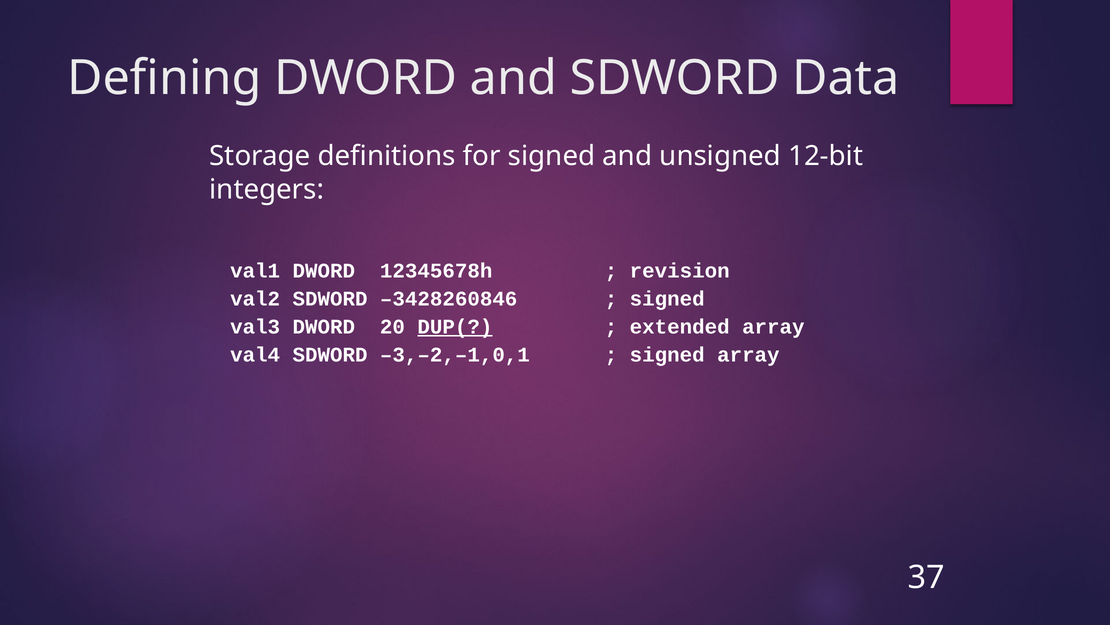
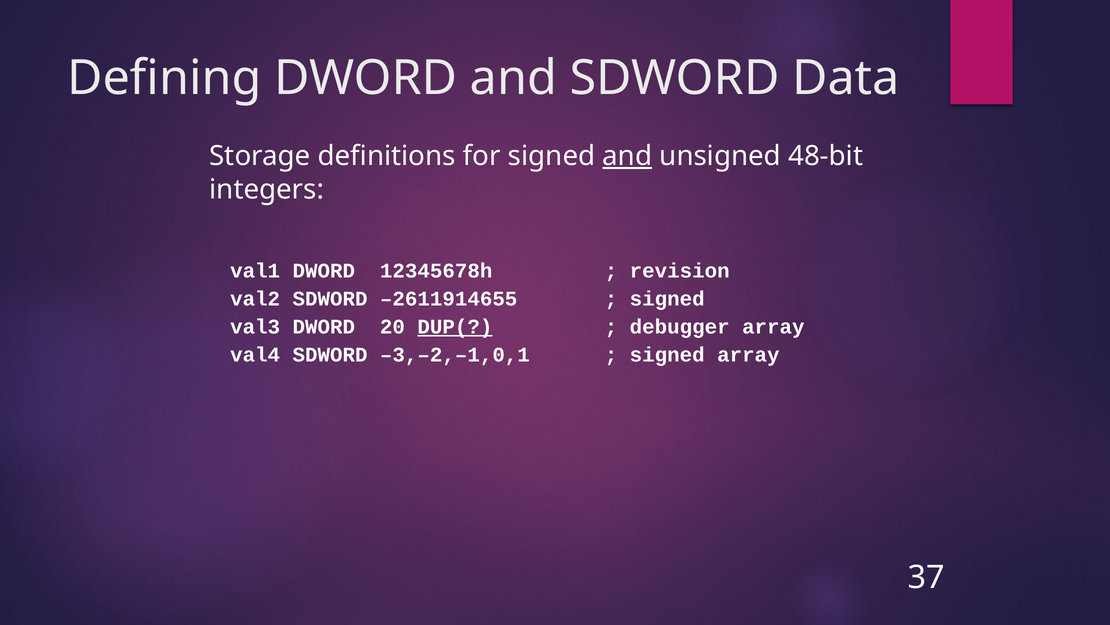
and at (627, 156) underline: none -> present
12-bit: 12-bit -> 48-bit
–3428260846: –3428260846 -> –2611914655
extended: extended -> debugger
